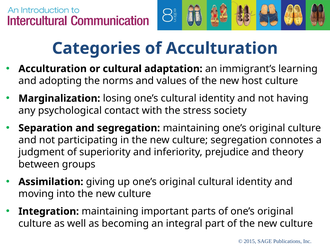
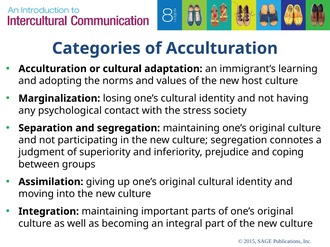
theory: theory -> coping
